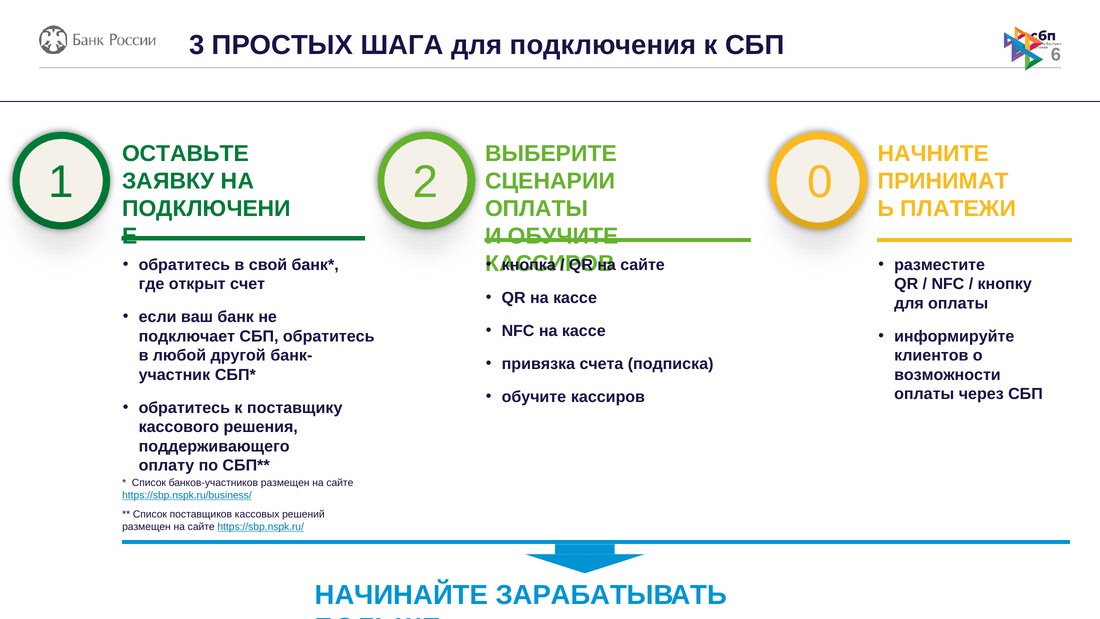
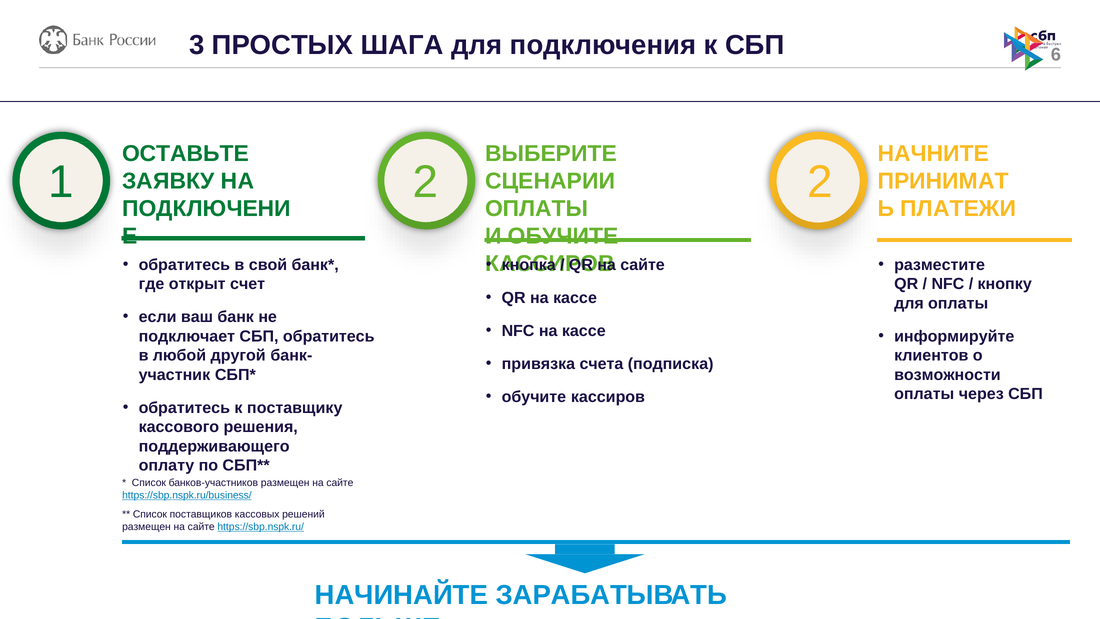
2 0: 0 -> 2
